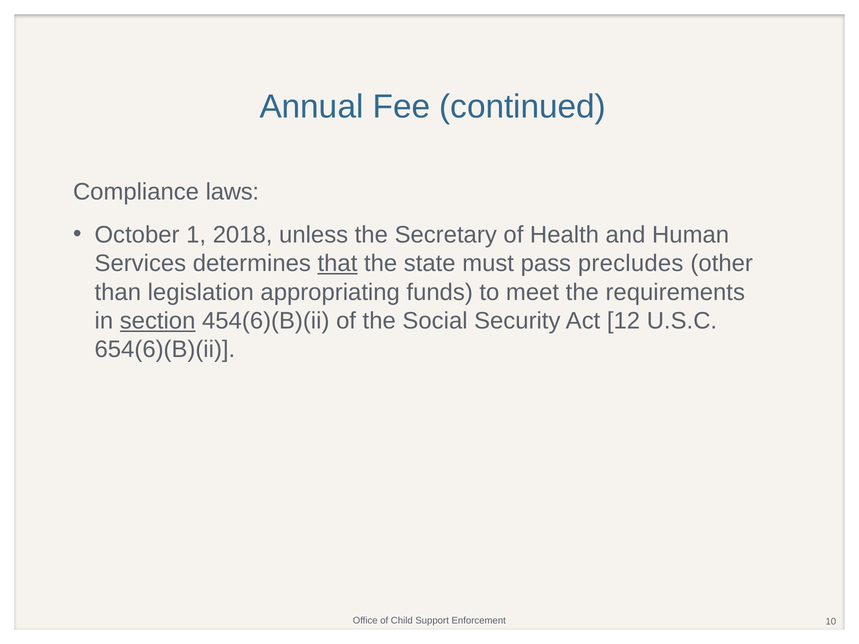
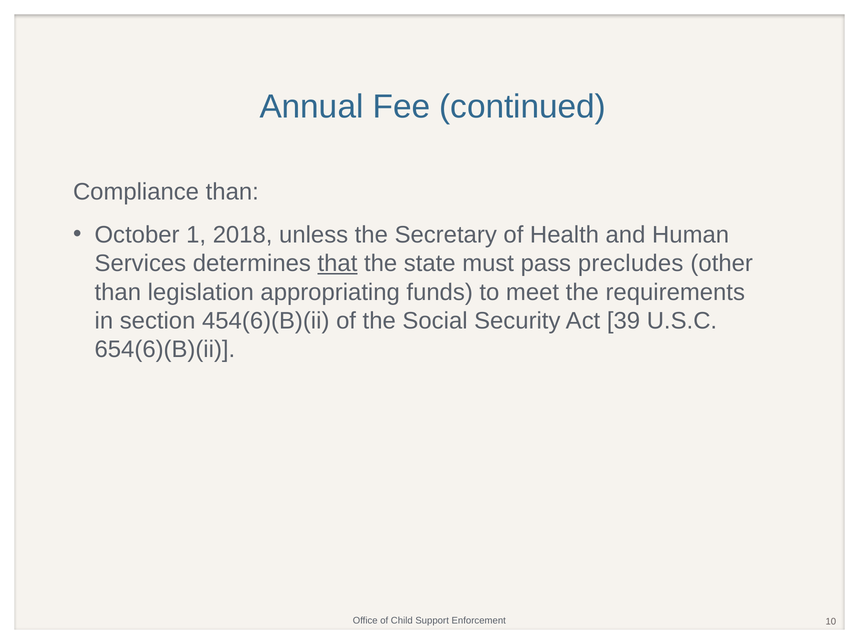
Compliance laws: laws -> than
section underline: present -> none
12: 12 -> 39
